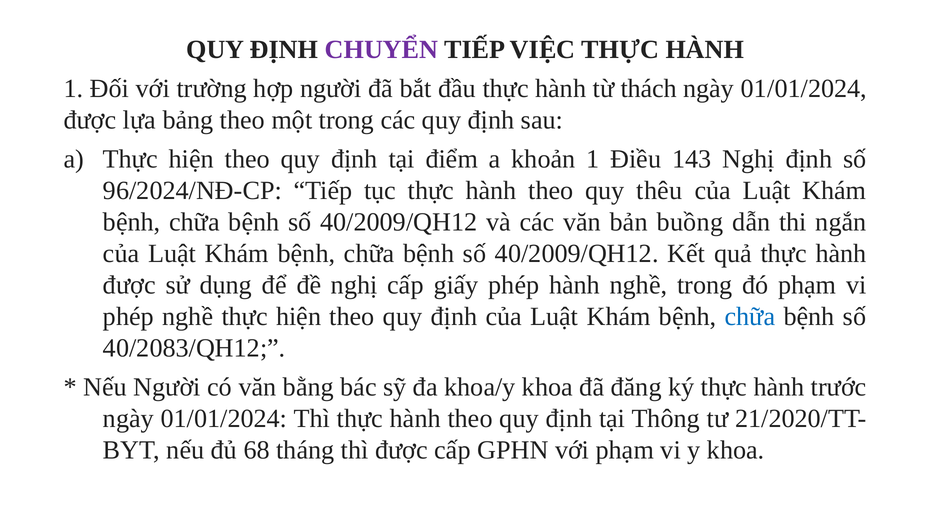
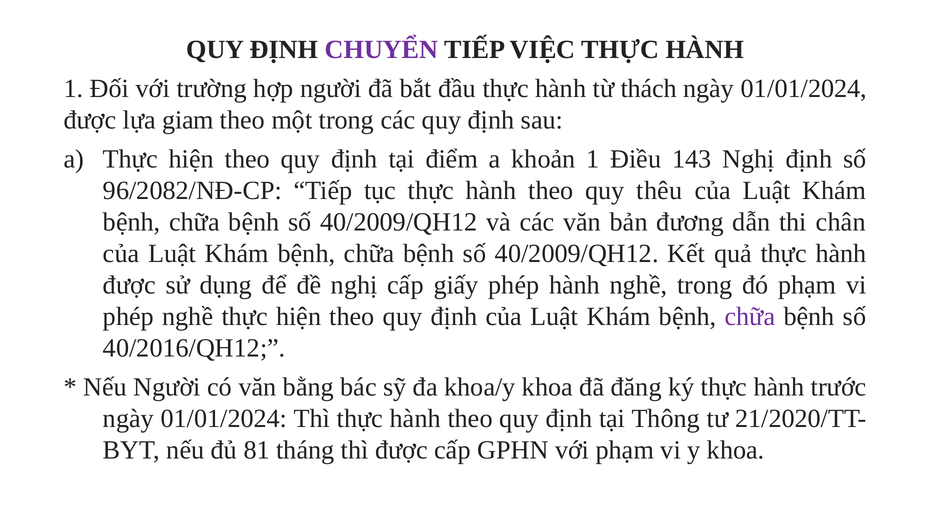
bảng: bảng -> giam
96/2024/NĐ-CP: 96/2024/NĐ-CP -> 96/2082/NĐ-CP
buồng: buồng -> đương
ngắn: ngắn -> chân
chữa at (750, 316) colour: blue -> purple
40/2083/QH12: 40/2083/QH12 -> 40/2016/QH12
68: 68 -> 81
